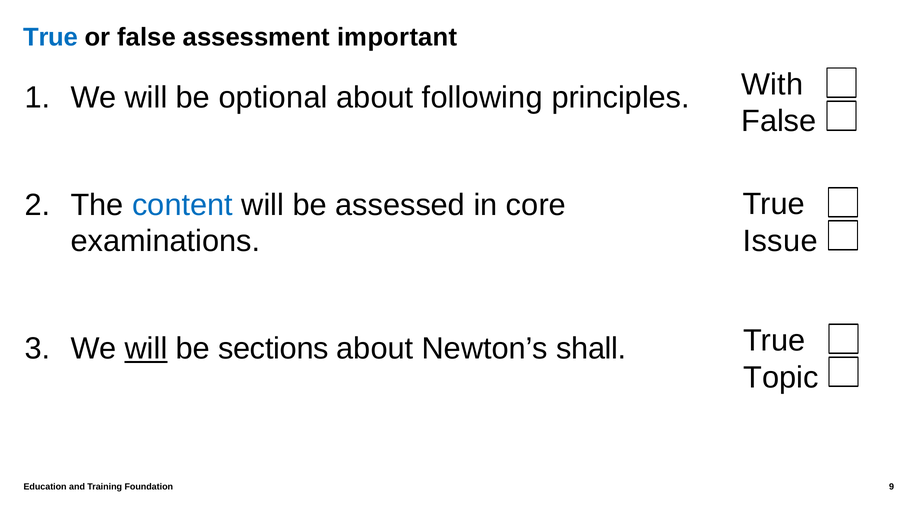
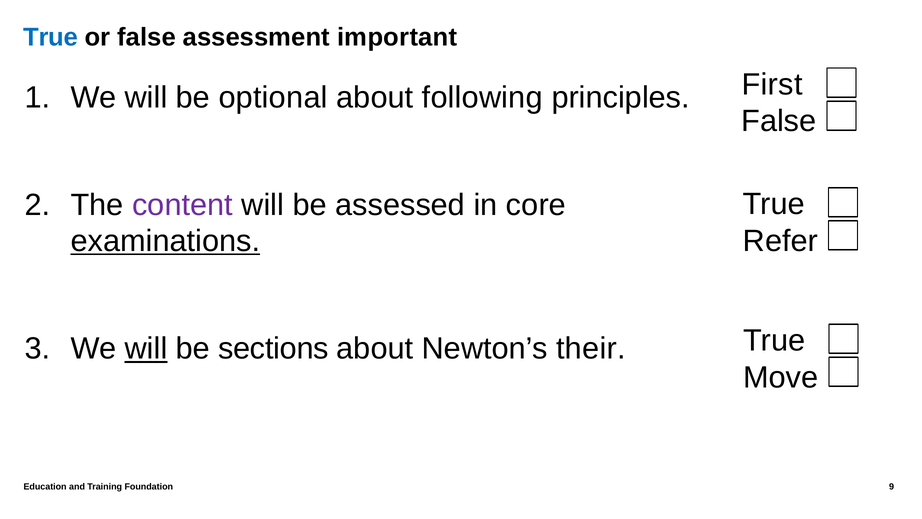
With: With -> First
content colour: blue -> purple
examinations underline: none -> present
Issue: Issue -> Refer
shall: shall -> their
Topic: Topic -> Move
